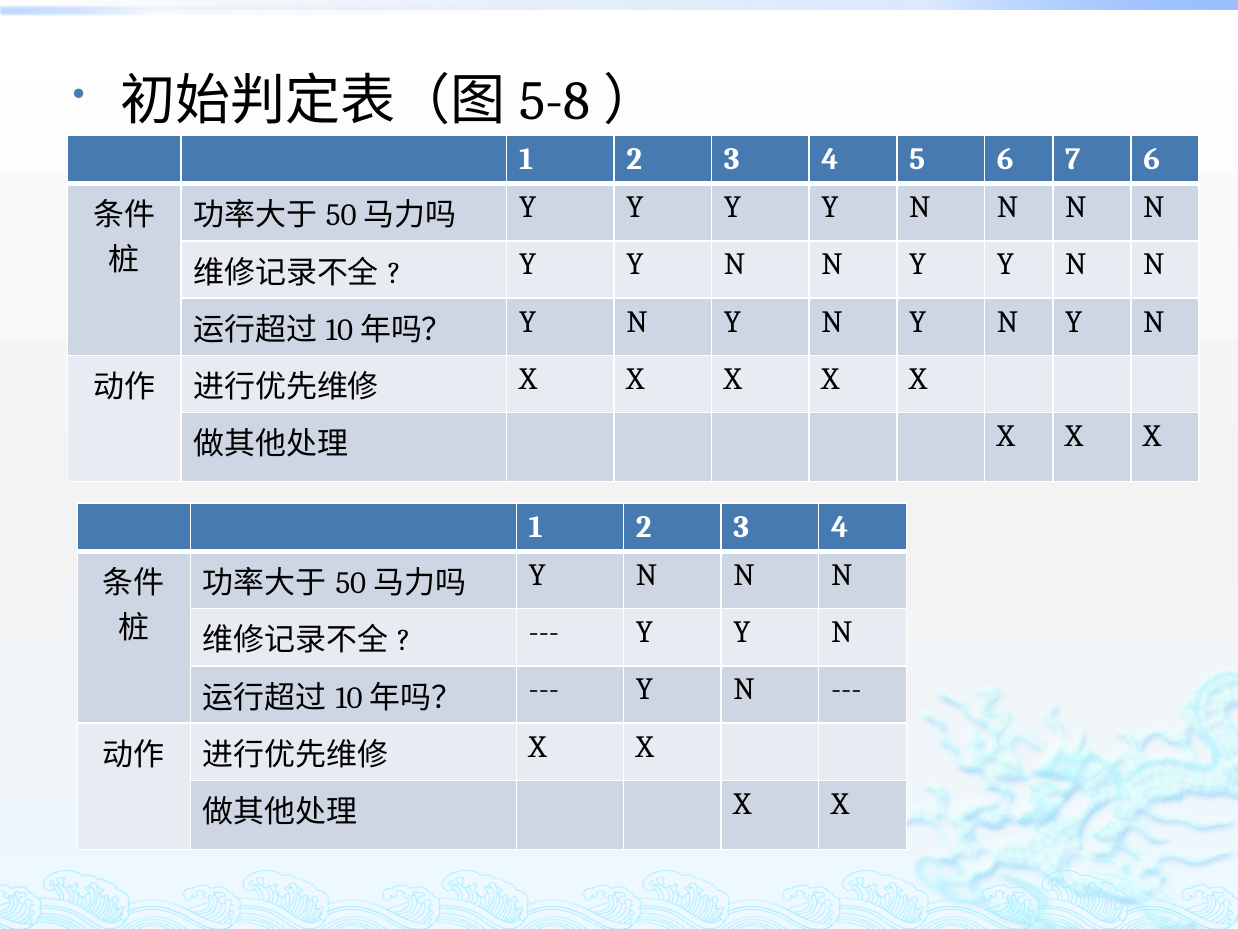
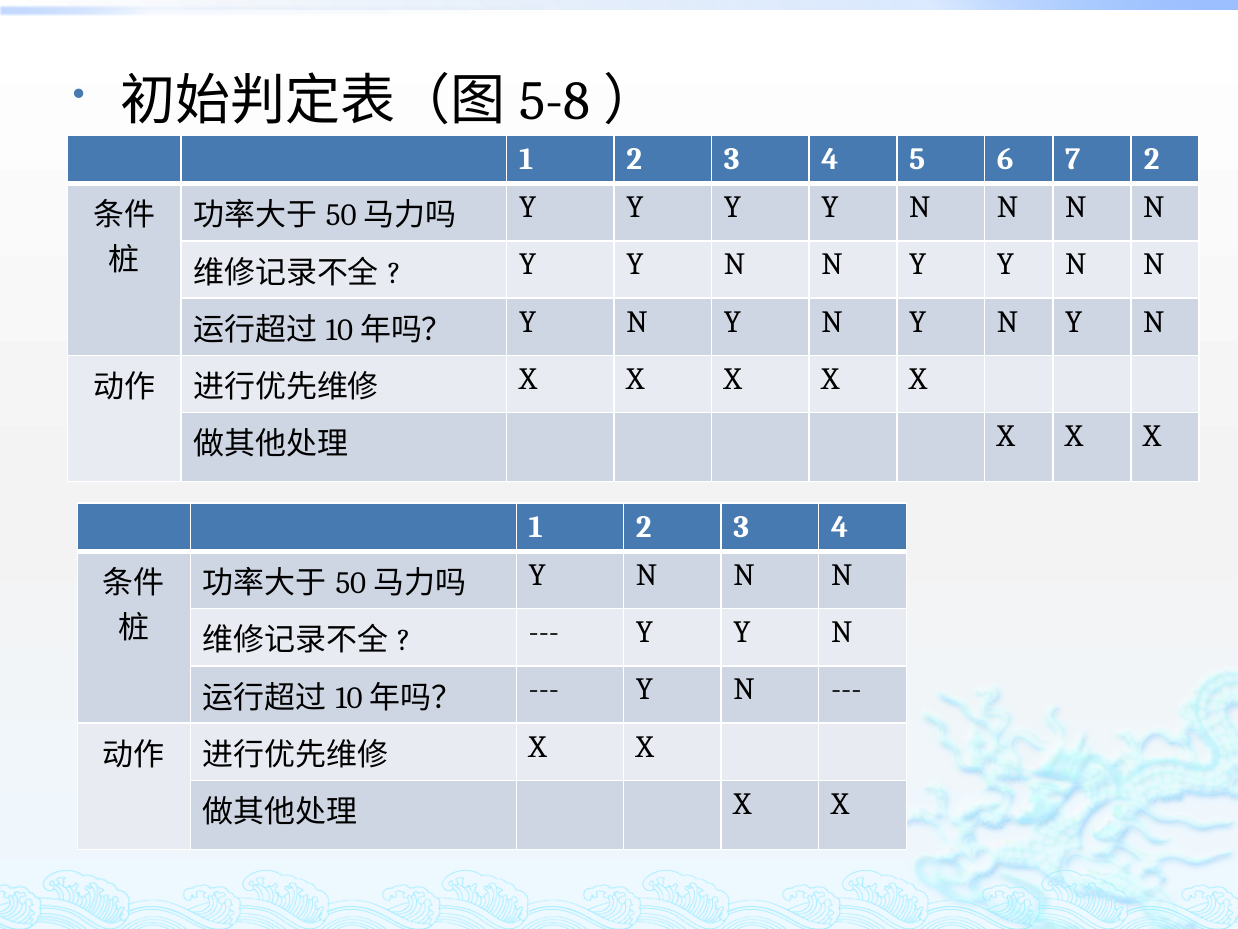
7 6: 6 -> 2
